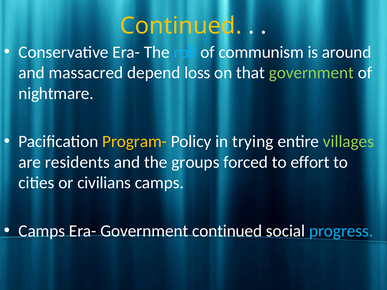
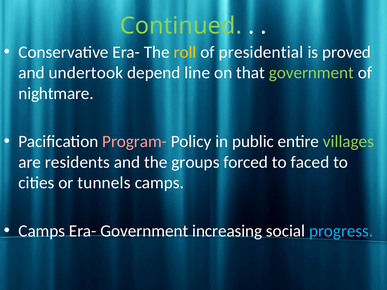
Continued at (181, 26) colour: yellow -> light green
roll colour: light blue -> yellow
communism: communism -> presidential
around: around -> proved
massacred: massacred -> undertook
loss: loss -> line
Program- colour: yellow -> pink
trying: trying -> public
effort: effort -> faced
civilians: civilians -> tunnels
Government continued: continued -> increasing
